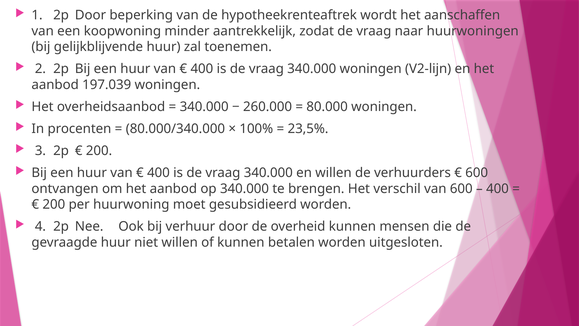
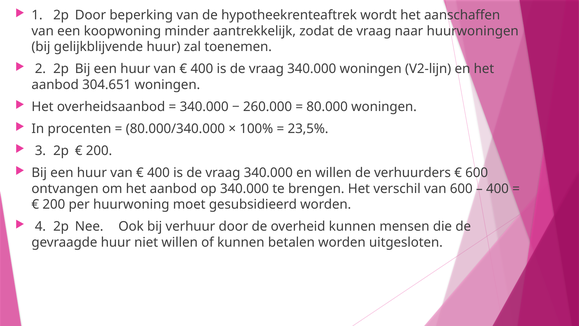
197.039: 197.039 -> 304.651
